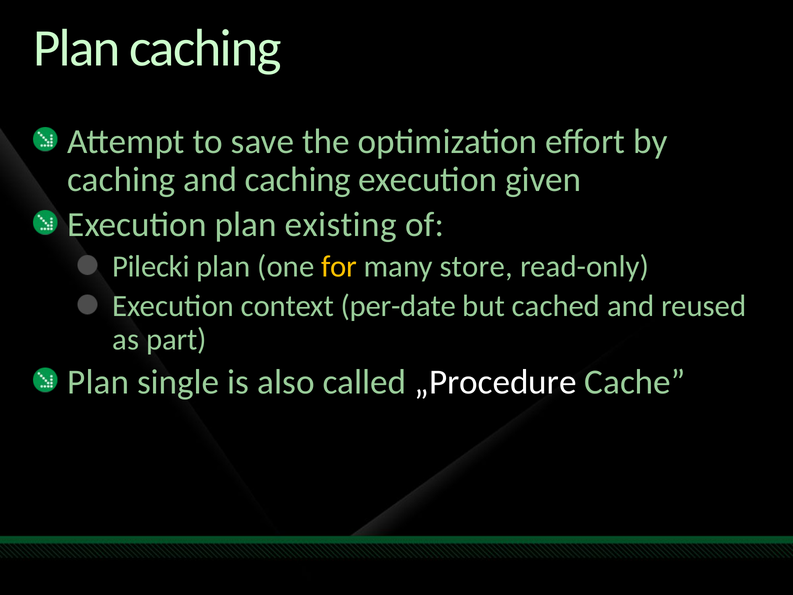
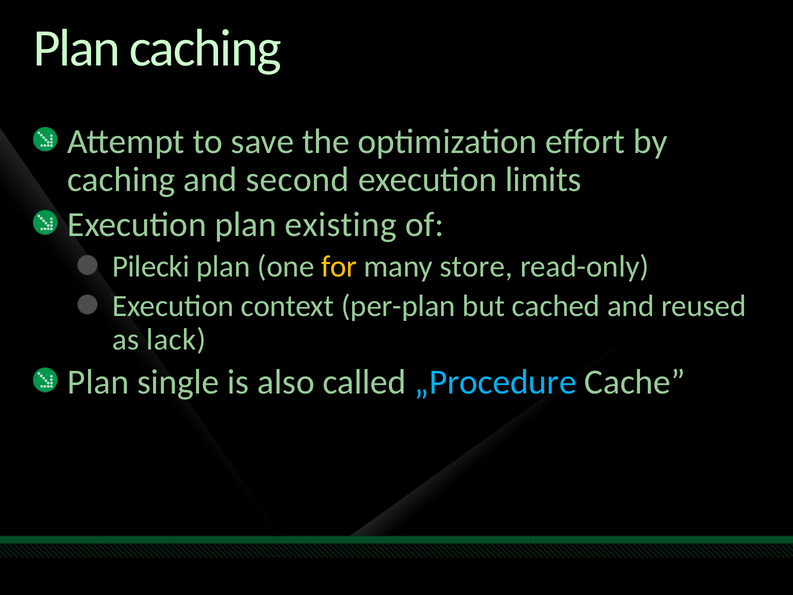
and caching: caching -> second
given: given -> limits
per-date: per-date -> per-plan
part: part -> lack
„Procedure colour: white -> light blue
